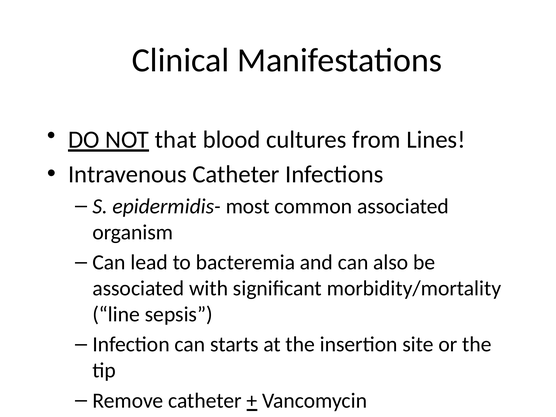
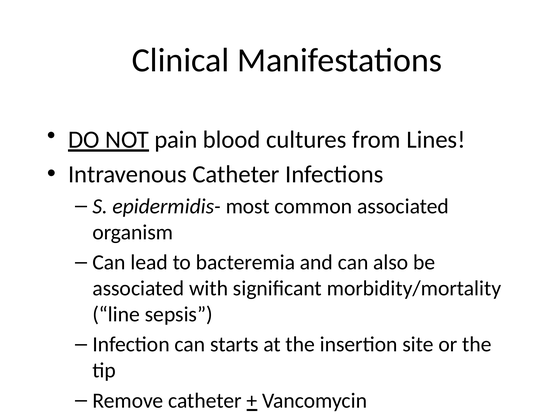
that: that -> pain
